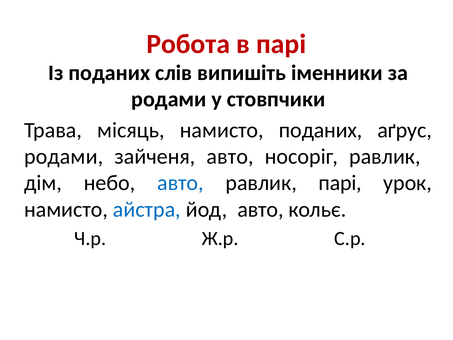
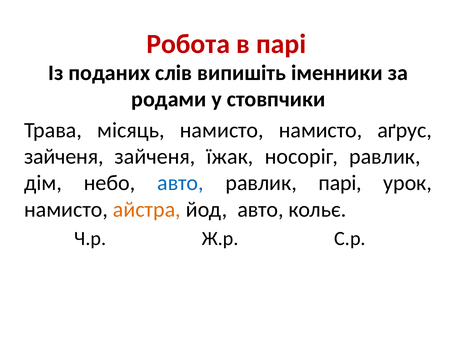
намисто поданих: поданих -> намисто
родами at (64, 156): родами -> зайченя
зайченя авто: авто -> їжак
айстра colour: blue -> orange
